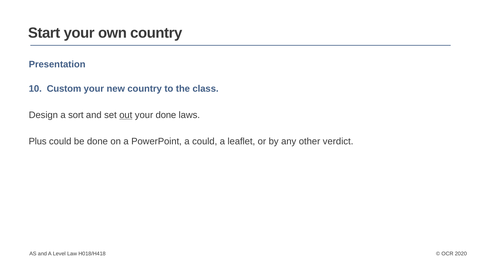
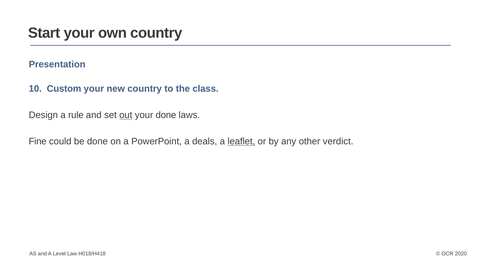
sort: sort -> rule
Plus: Plus -> Fine
a could: could -> deals
leaflet underline: none -> present
